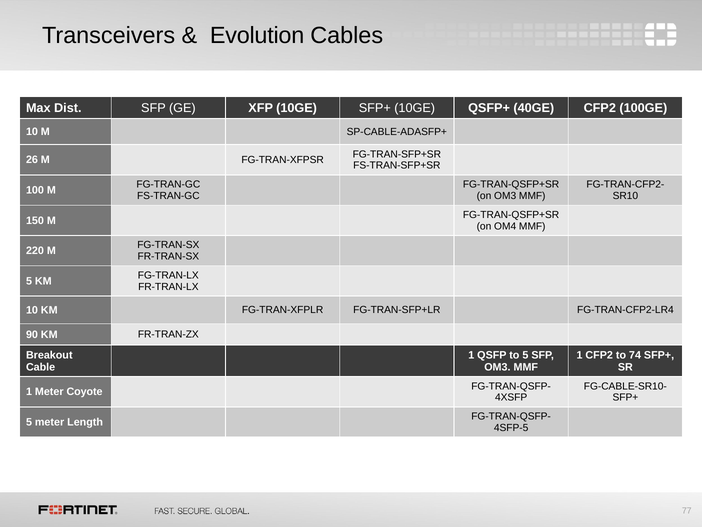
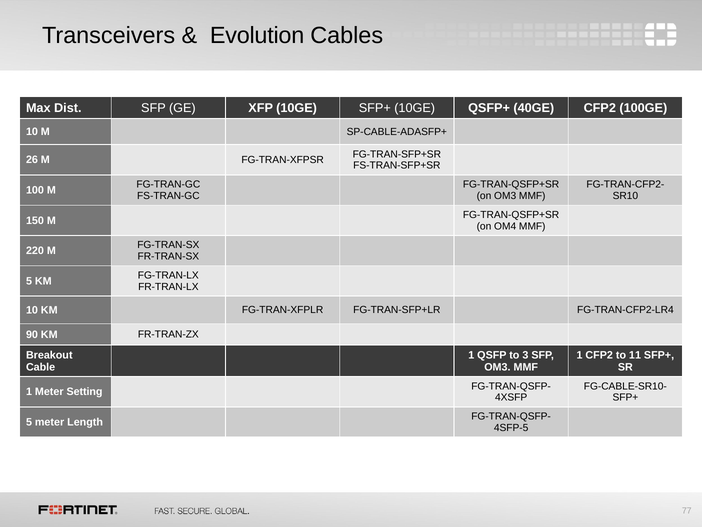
to 5: 5 -> 3
74: 74 -> 11
Coyote: Coyote -> Setting
